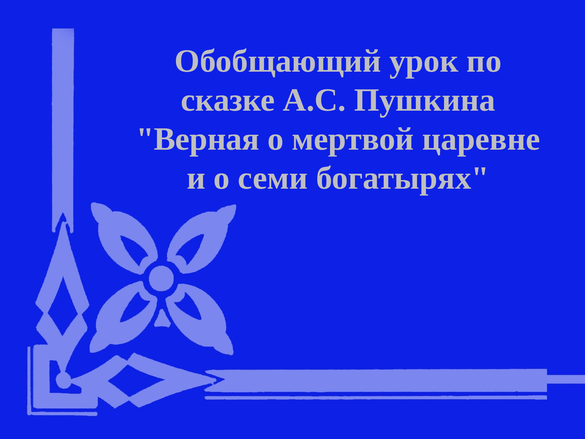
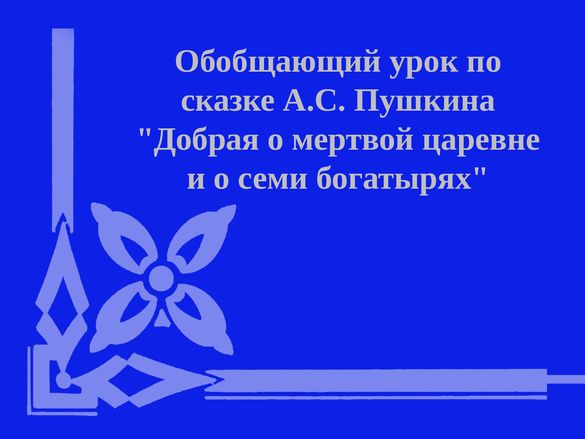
Верная: Верная -> Добрая
